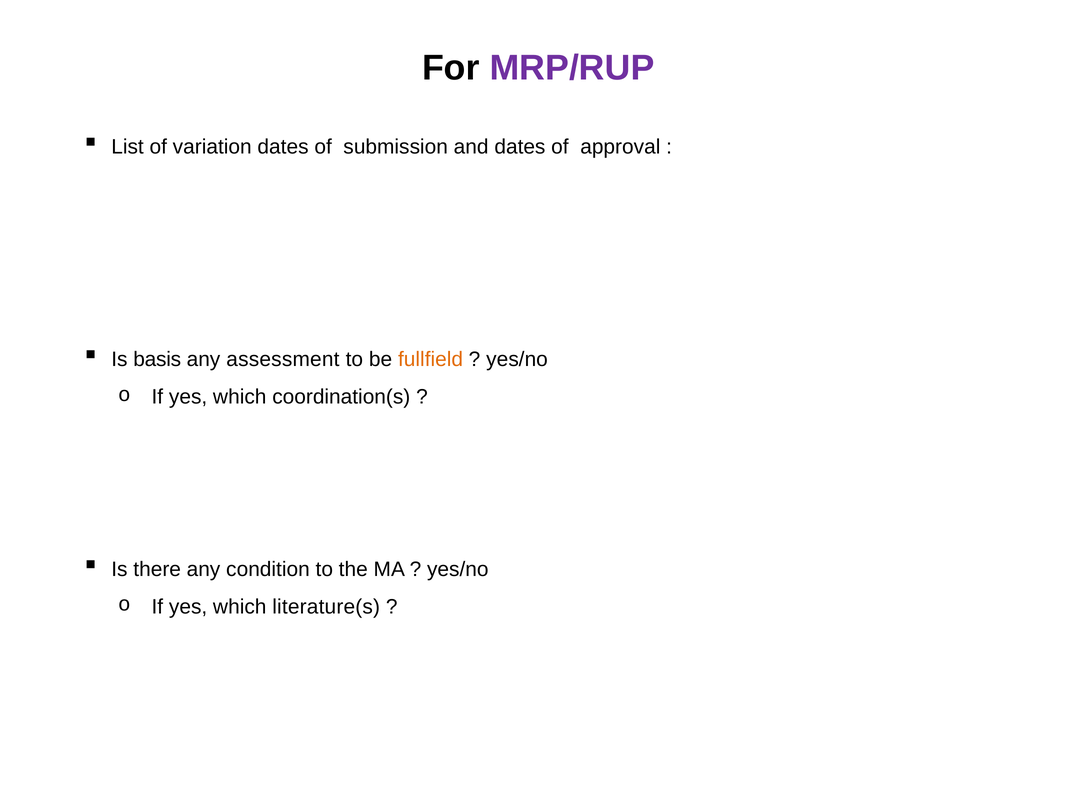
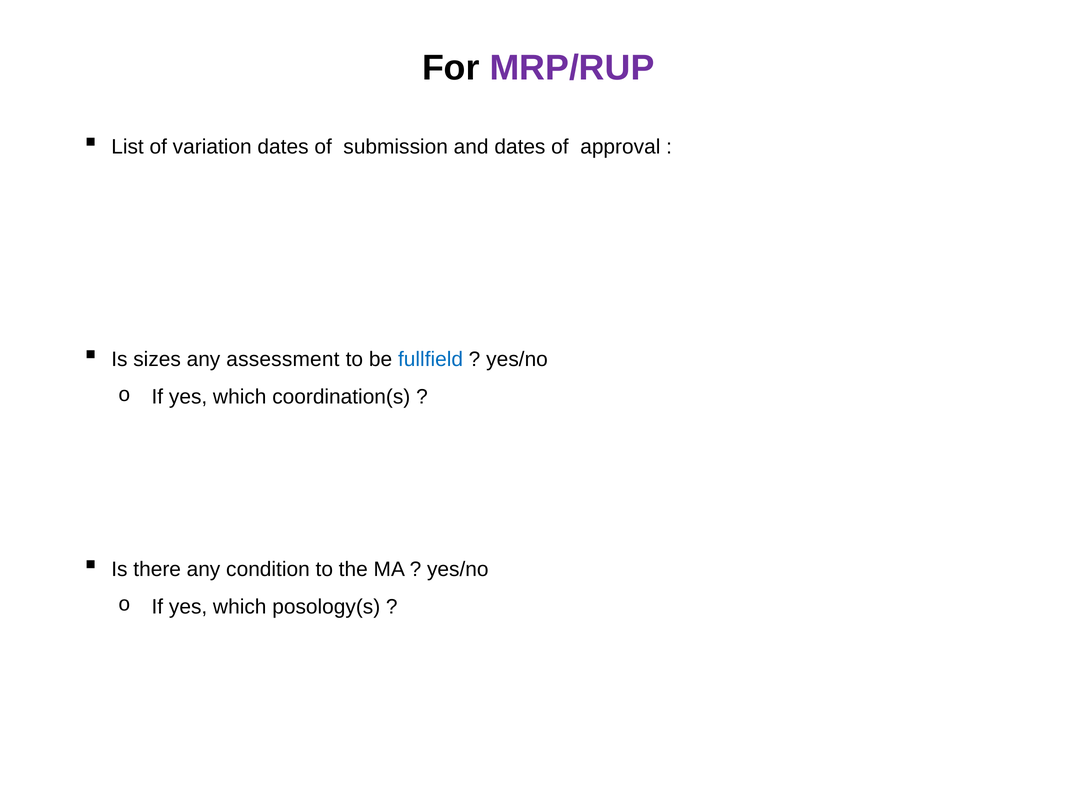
basis: basis -> sizes
fullfield colour: orange -> blue
literature(s: literature(s -> posology(s
